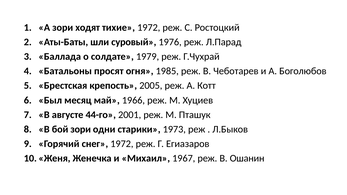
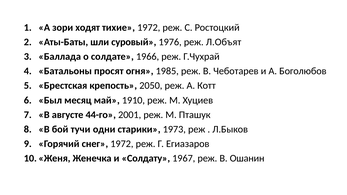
Л.Парад: Л.Парад -> Л.Объят
1979: 1979 -> 1966
2005: 2005 -> 2050
1966: 1966 -> 1910
бой зори: зори -> тучи
Михаил: Михаил -> Солдату
